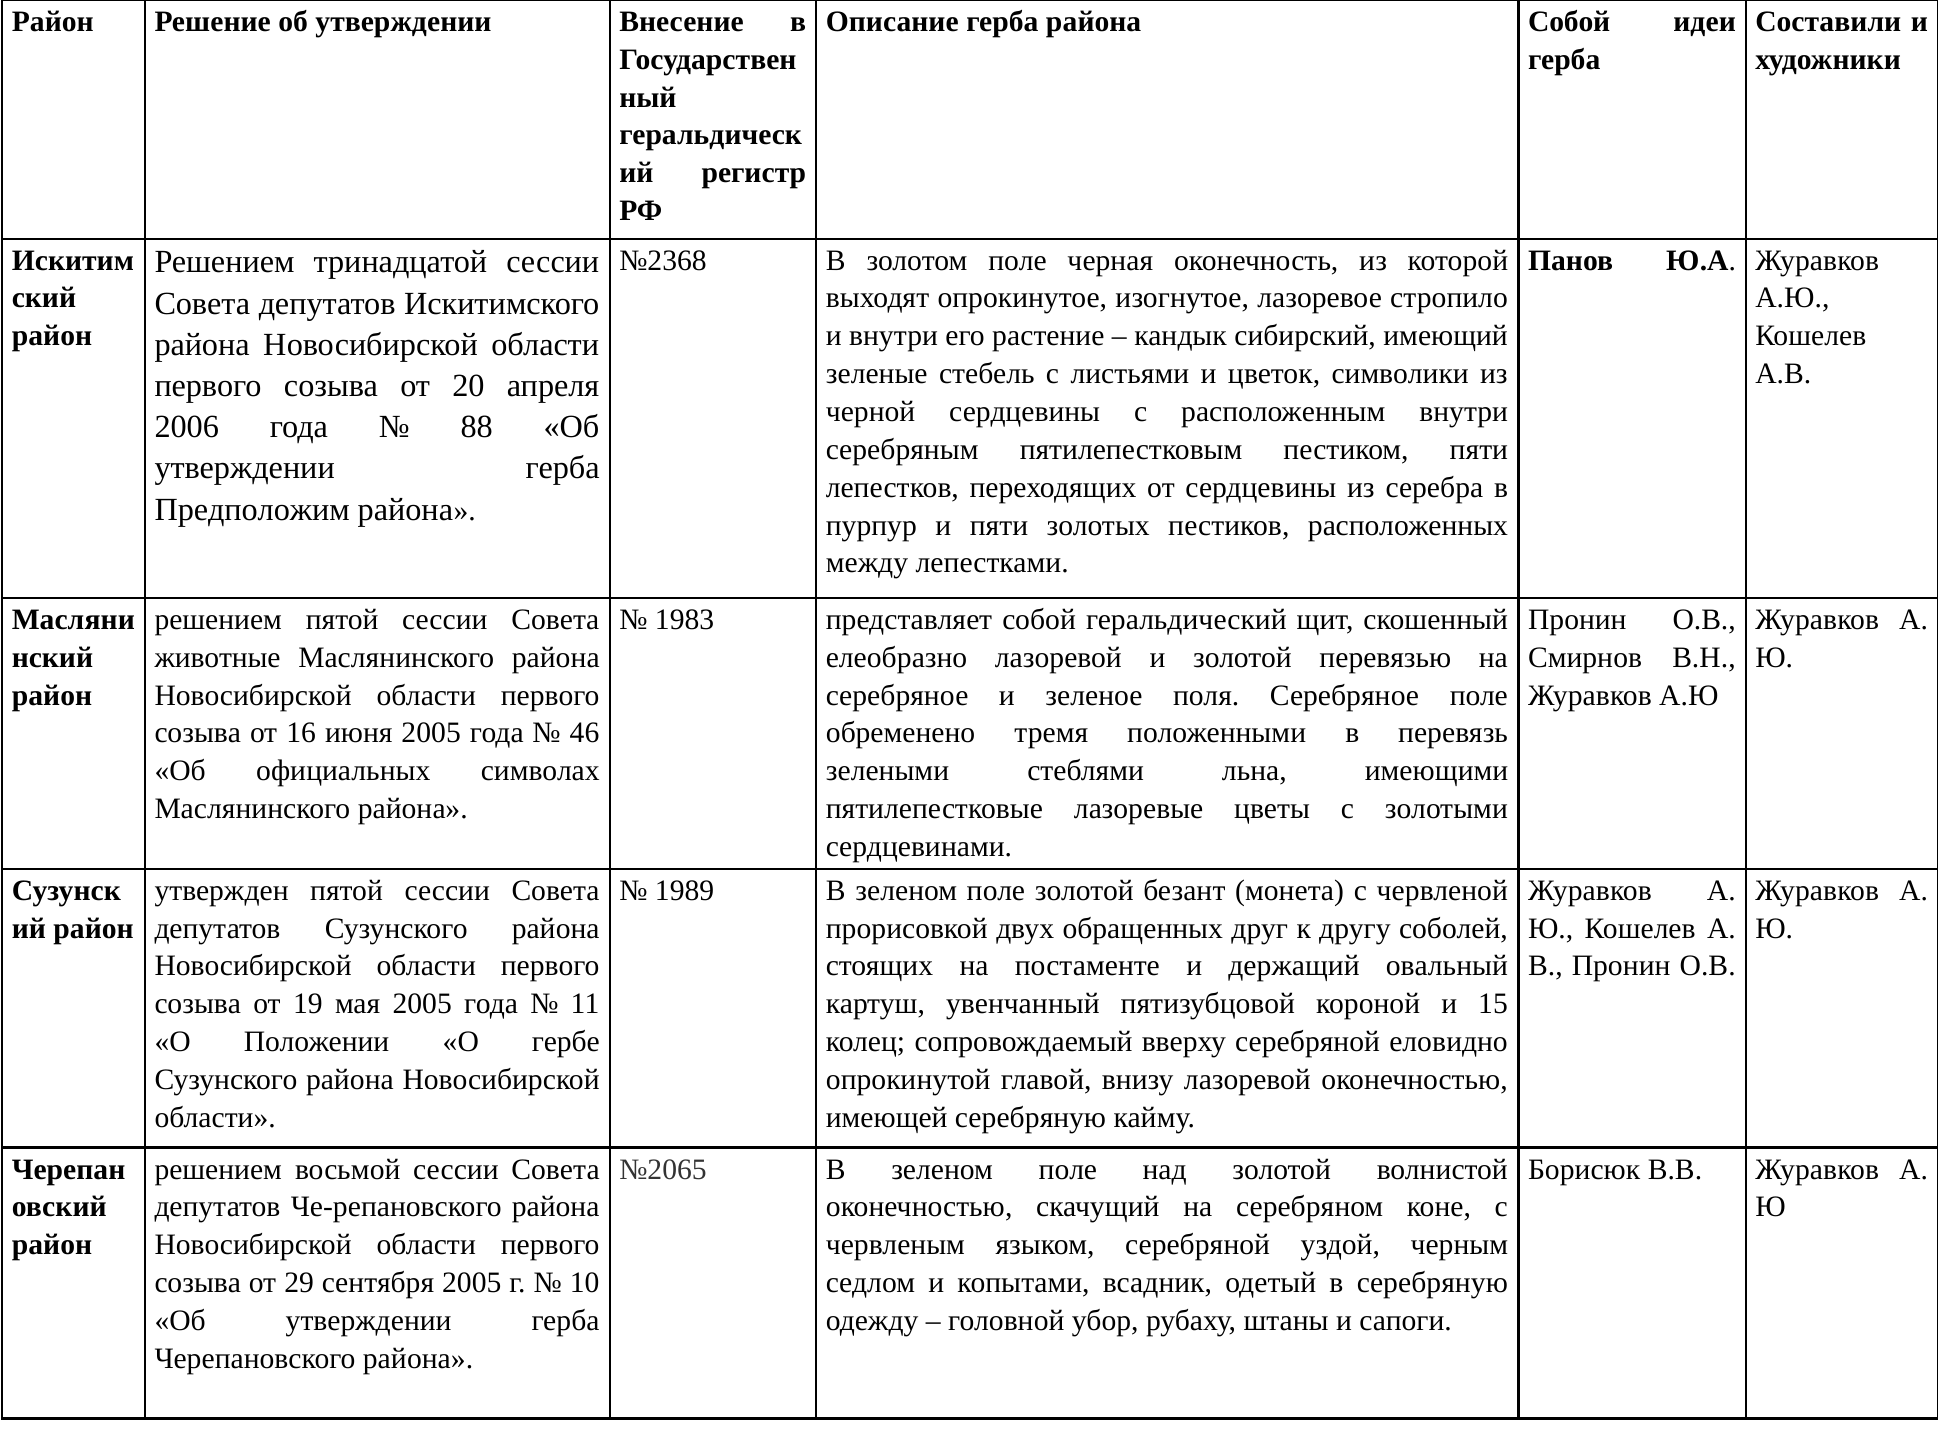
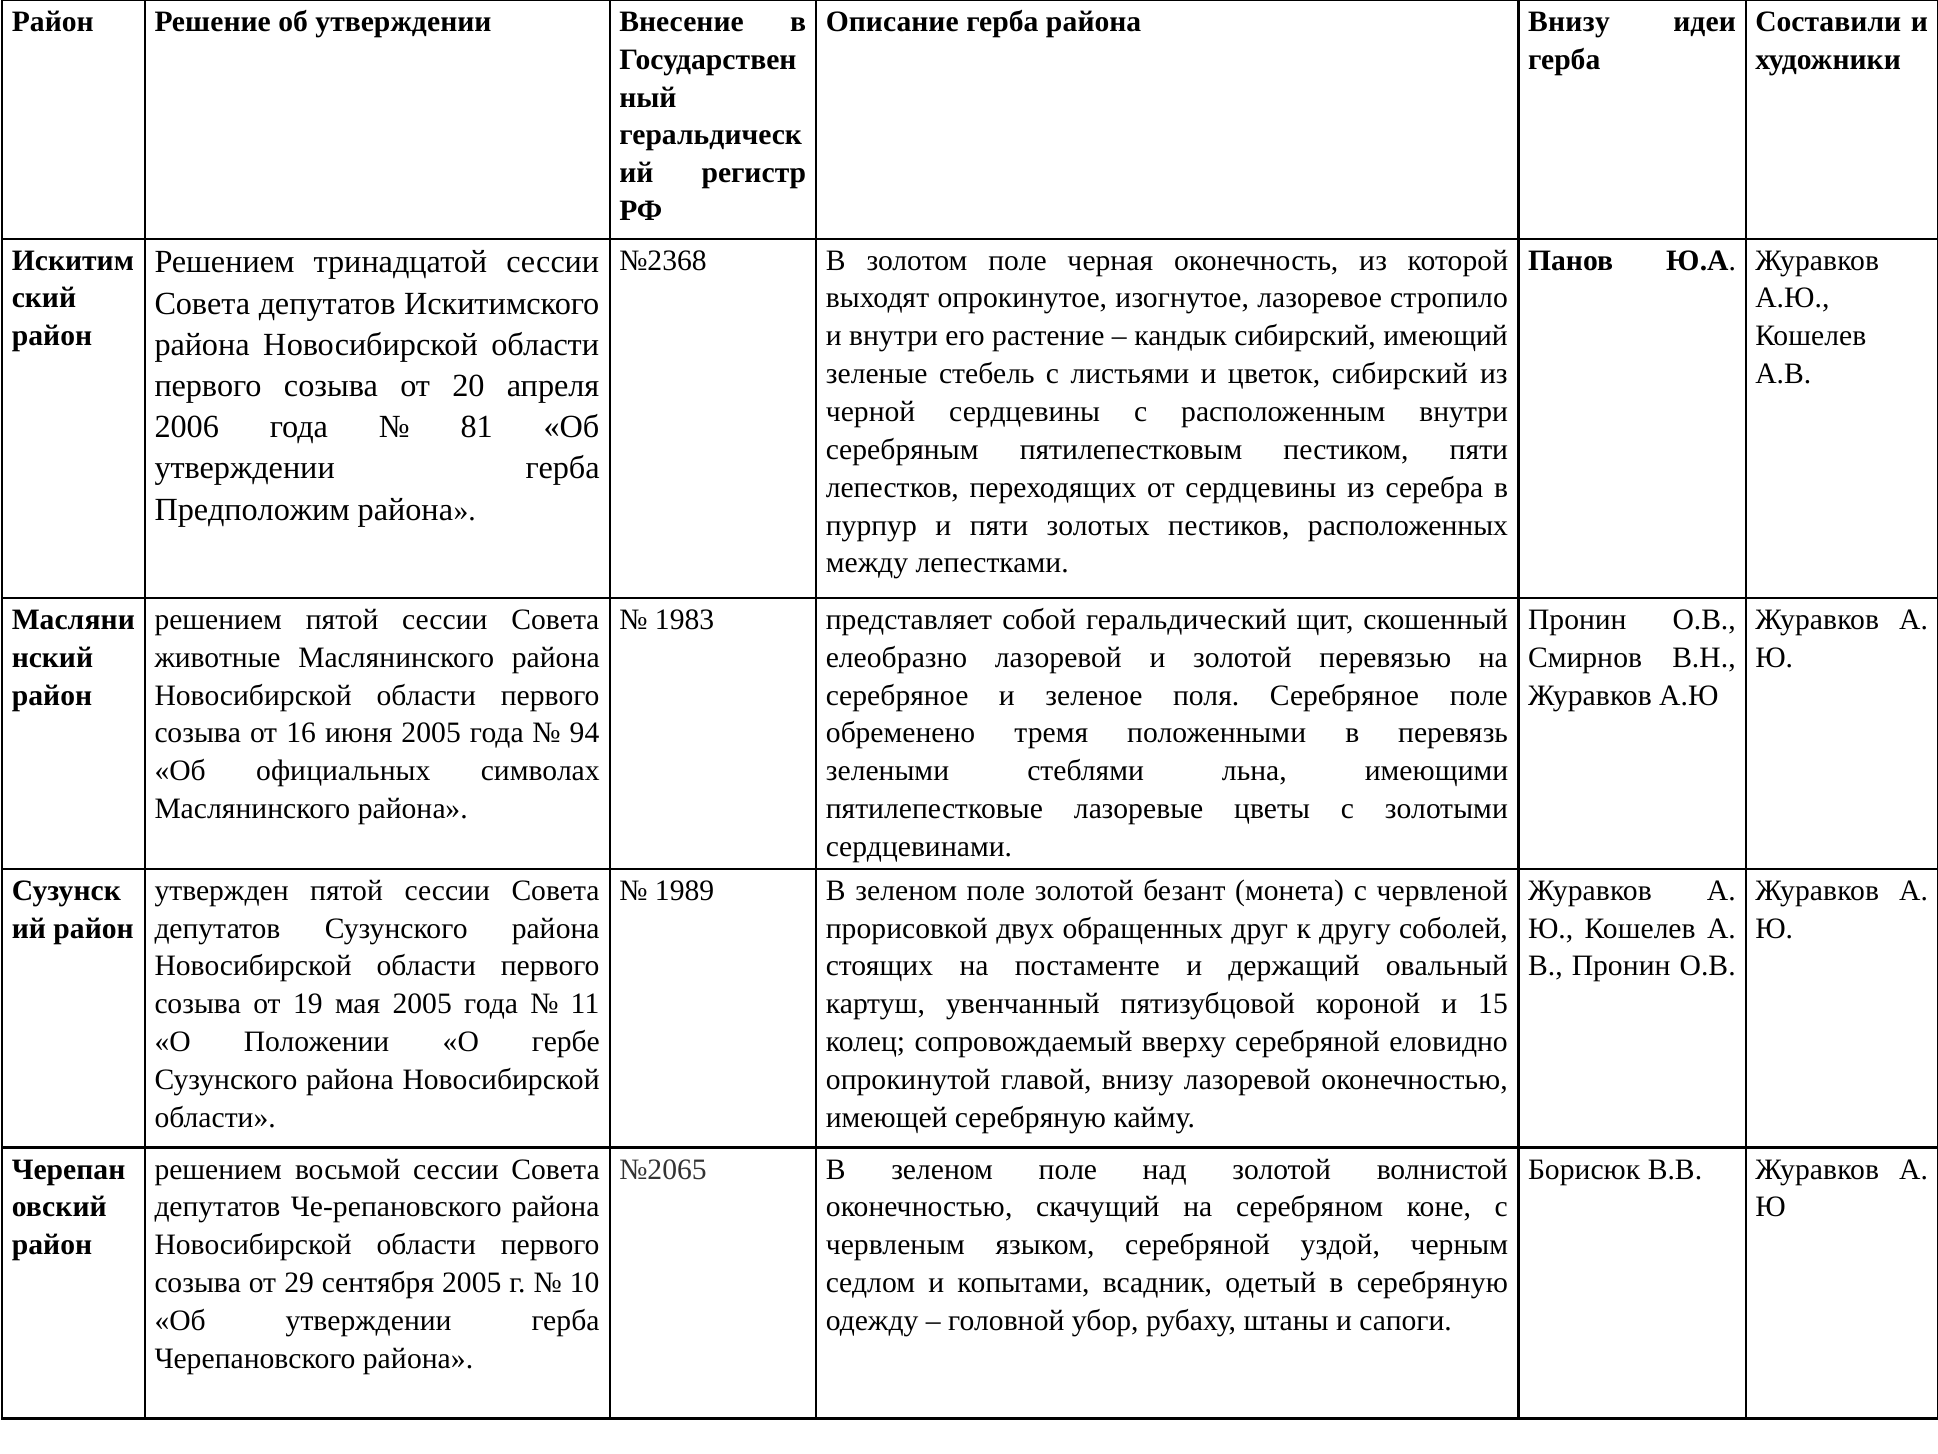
района Собой: Собой -> Внизу
цветок символики: символики -> сибирский
88: 88 -> 81
46: 46 -> 94
